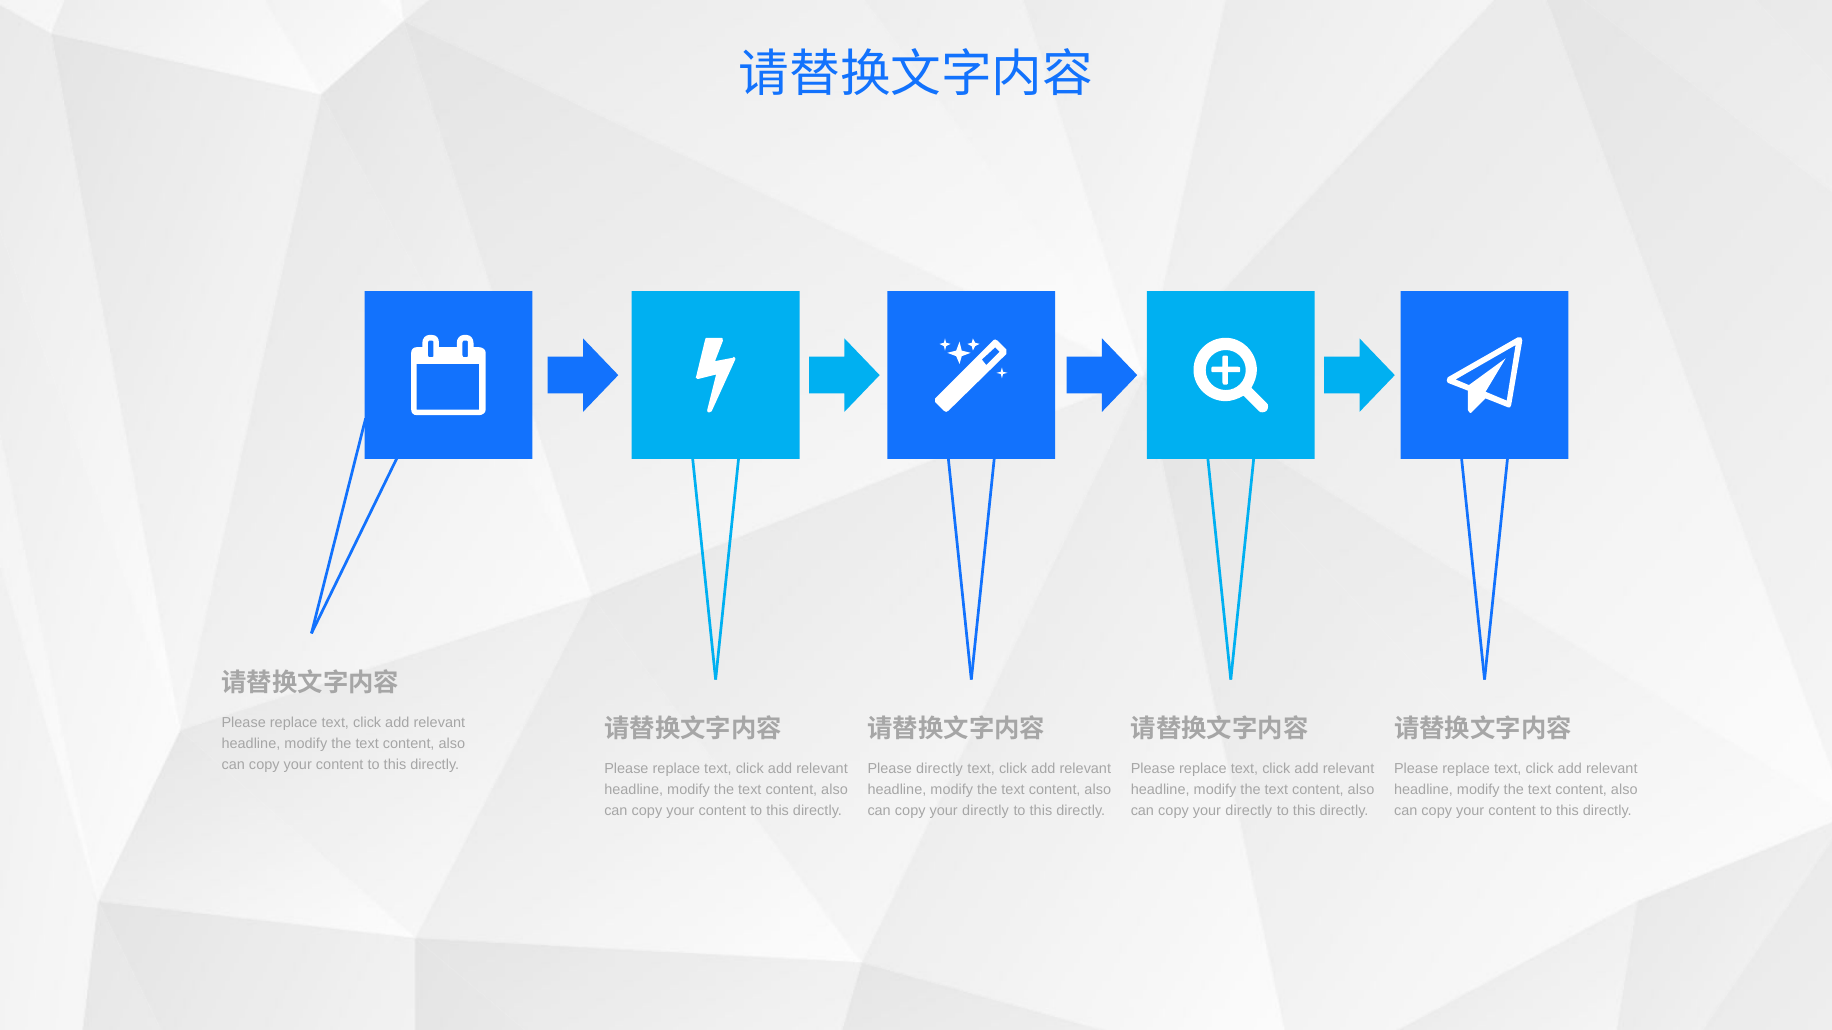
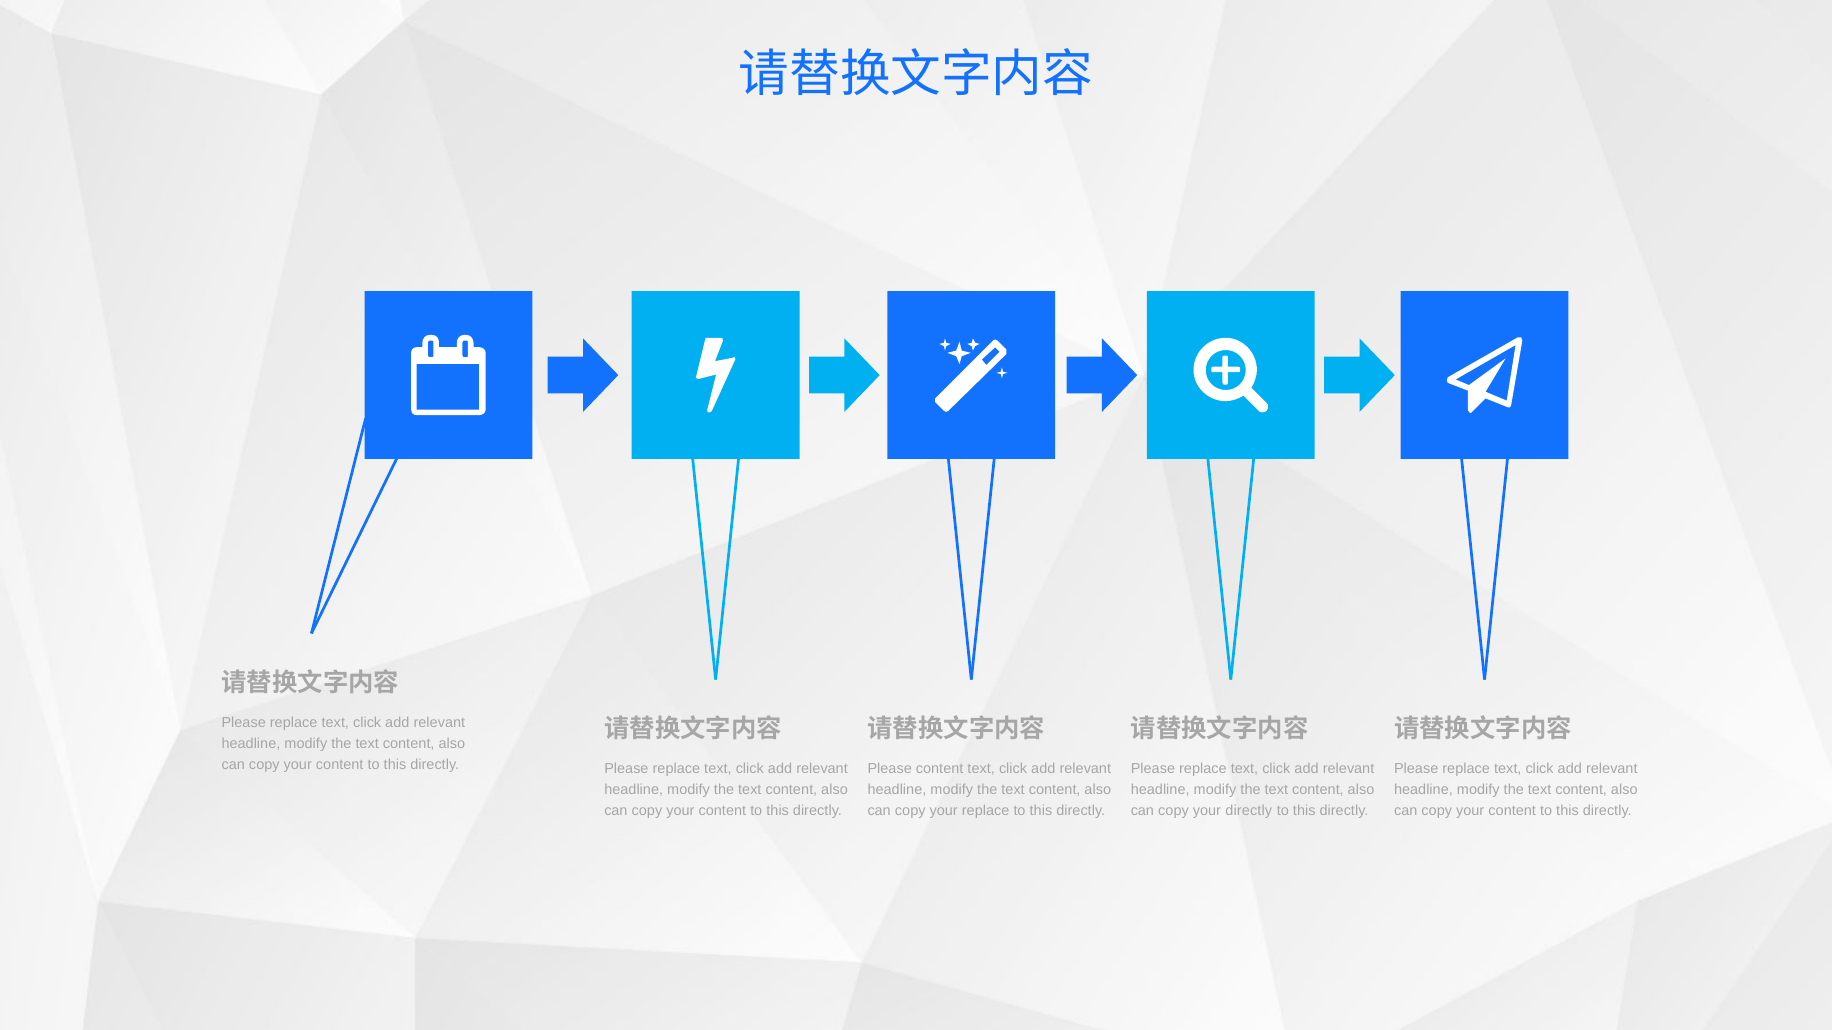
Please directly: directly -> content
directly at (986, 811): directly -> replace
